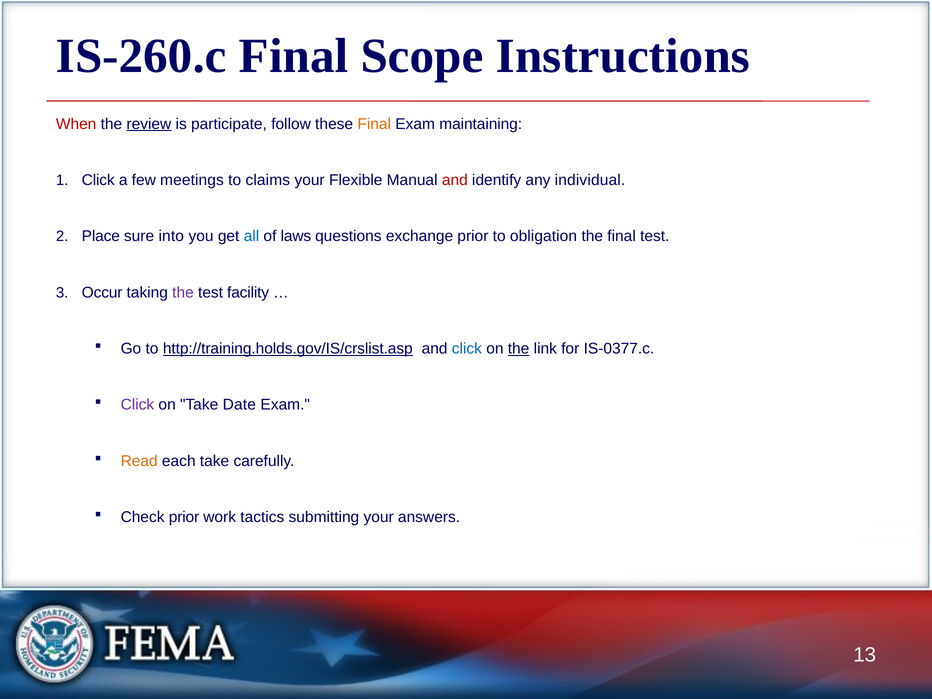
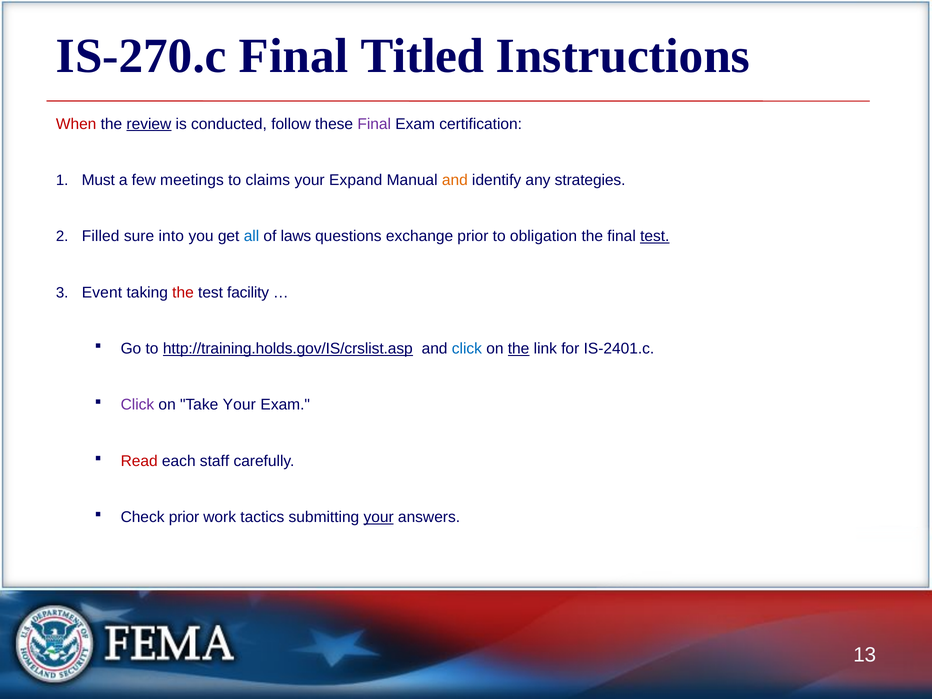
IS-260.c: IS-260.c -> IS-270.c
Scope: Scope -> Titled
participate: participate -> conducted
Final at (374, 124) colour: orange -> purple
maintaining: maintaining -> certification
Click at (98, 180): Click -> Must
Flexible: Flexible -> Expand
and at (455, 180) colour: red -> orange
individual: individual -> strategies
Place: Place -> Filled
test at (655, 236) underline: none -> present
Occur: Occur -> Event
the at (183, 292) colour: purple -> red
IS-0377.c: IS-0377.c -> IS-2401.c
Take Date: Date -> Your
Read colour: orange -> red
each take: take -> staff
your at (379, 517) underline: none -> present
